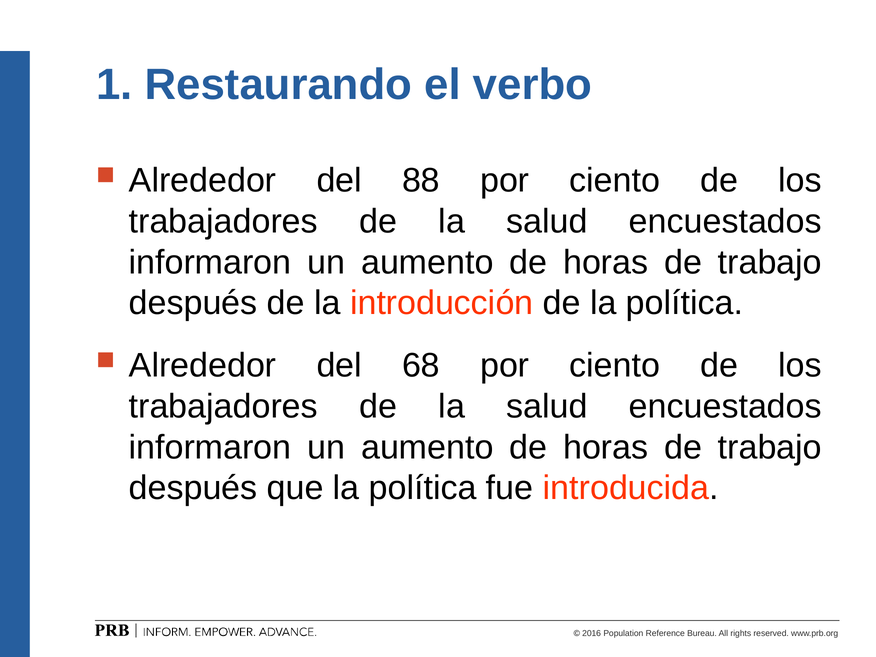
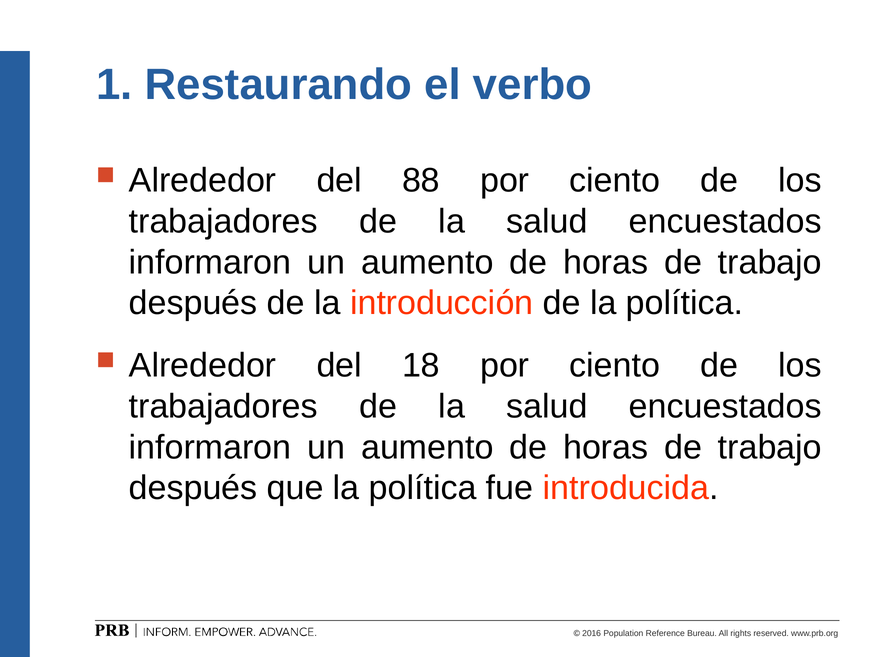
68: 68 -> 18
